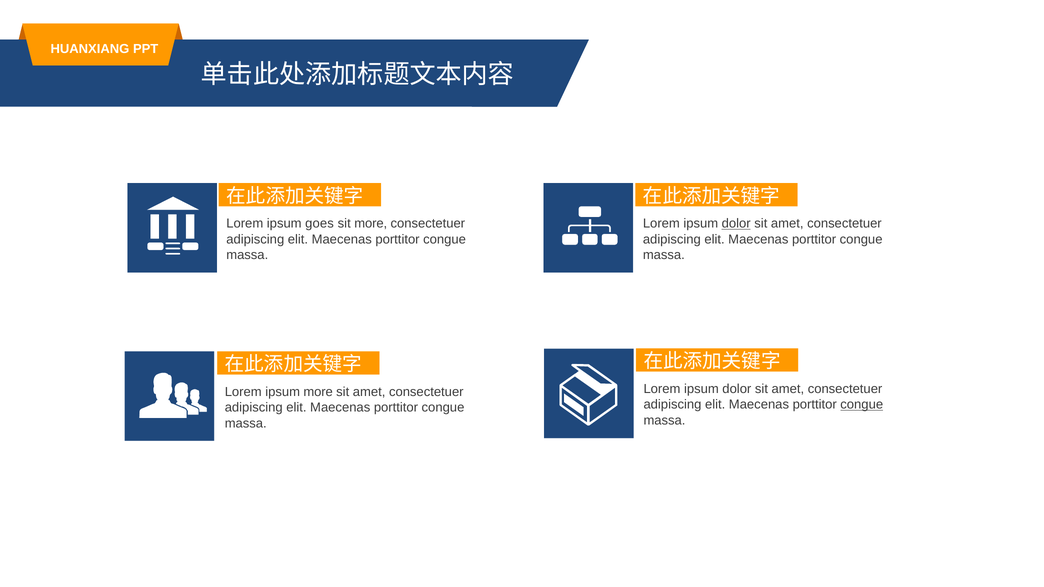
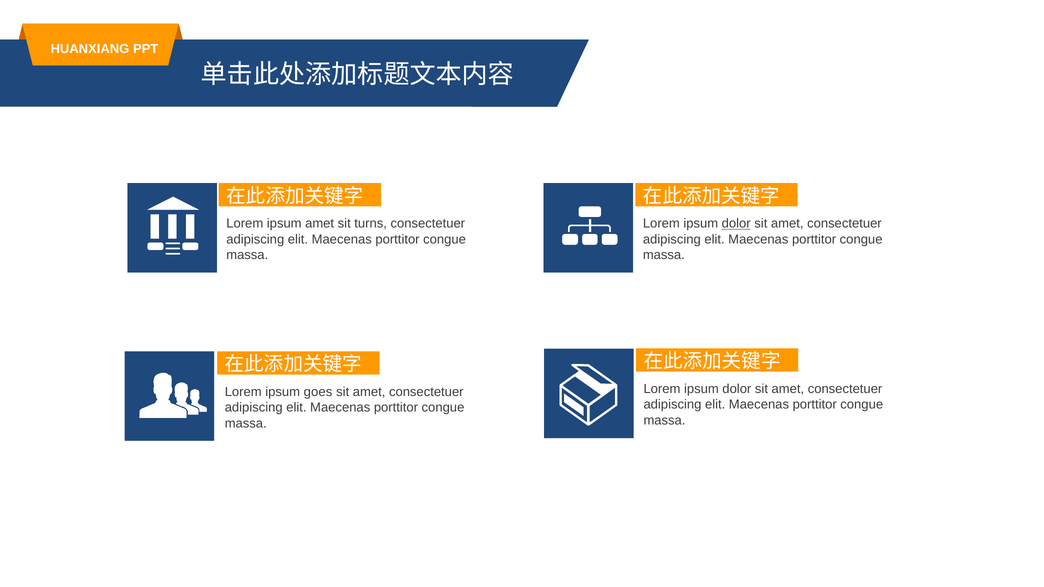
ipsum goes: goes -> amet
sit more: more -> turns
ipsum more: more -> goes
congue at (862, 405) underline: present -> none
